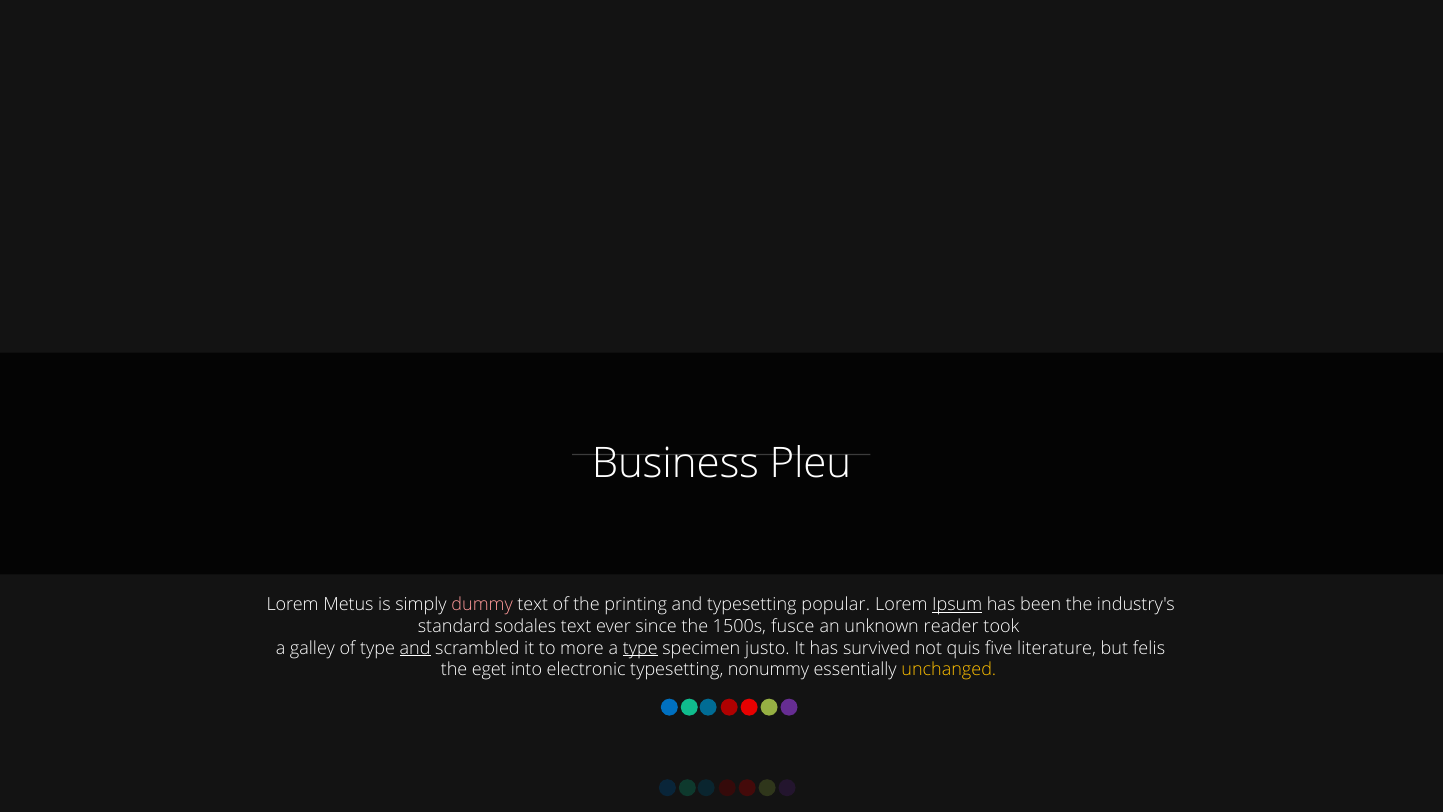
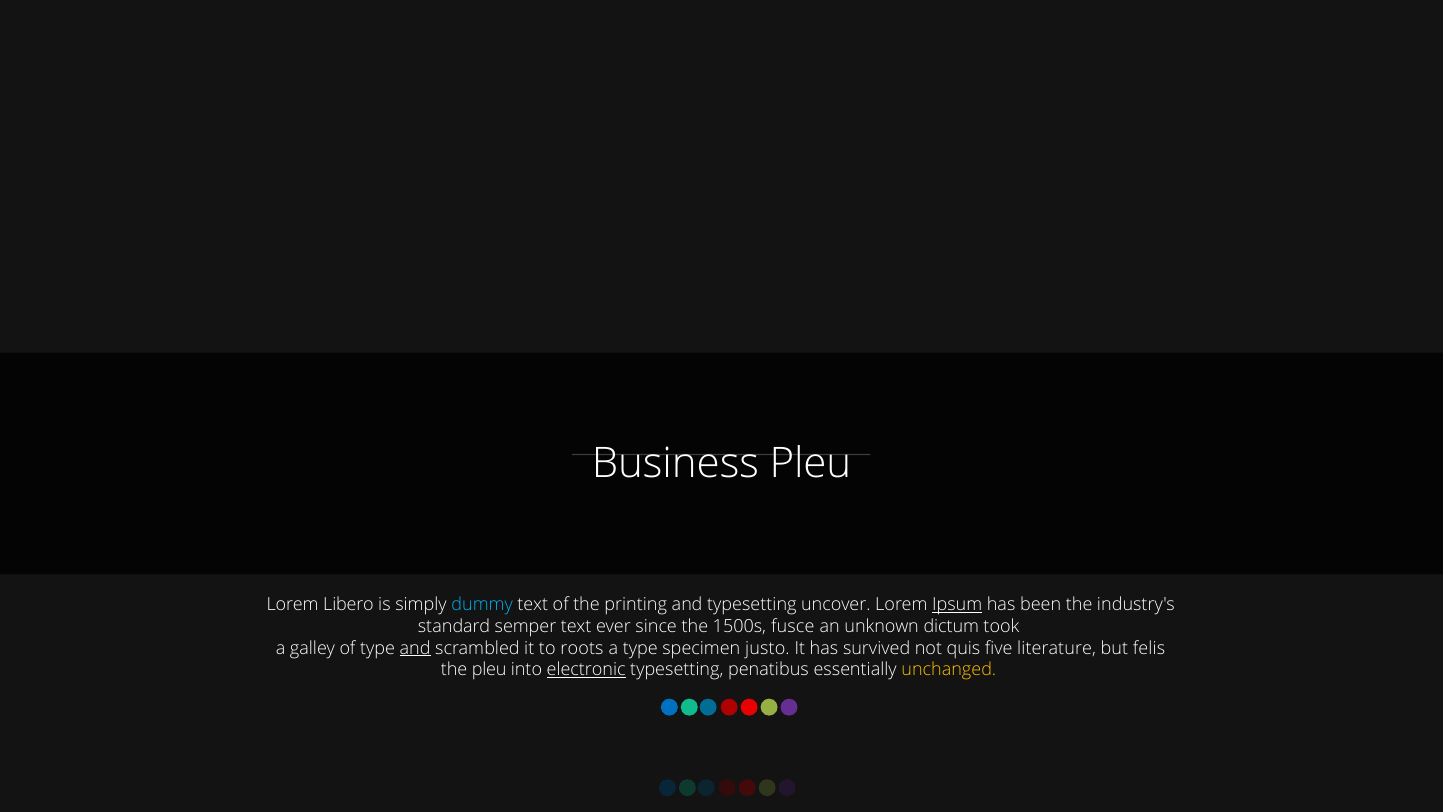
Metus: Metus -> Libero
dummy colour: pink -> light blue
popular: popular -> uncover
sodales: sodales -> semper
reader: reader -> dictum
more: more -> roots
type at (640, 648) underline: present -> none
the eget: eget -> pleu
electronic underline: none -> present
nonummy: nonummy -> penatibus
